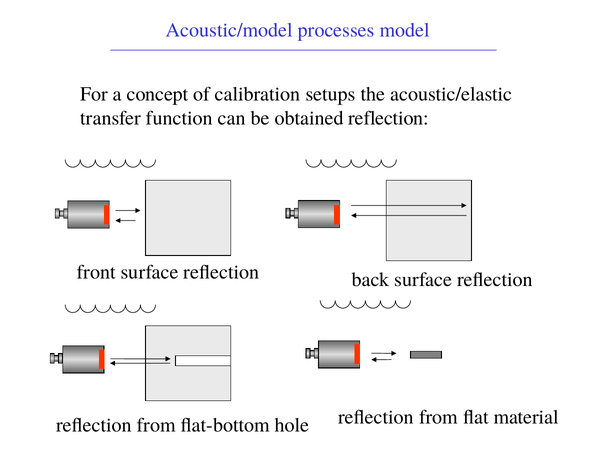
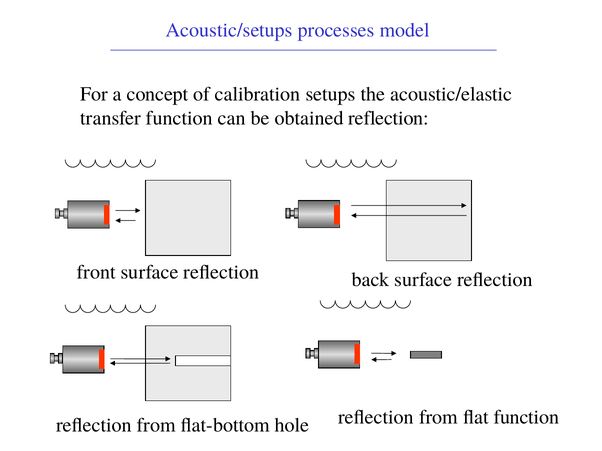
Acoustic/model: Acoustic/model -> Acoustic/setups
flat material: material -> function
